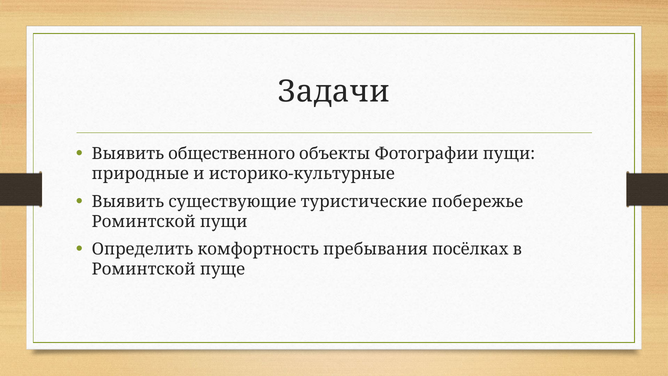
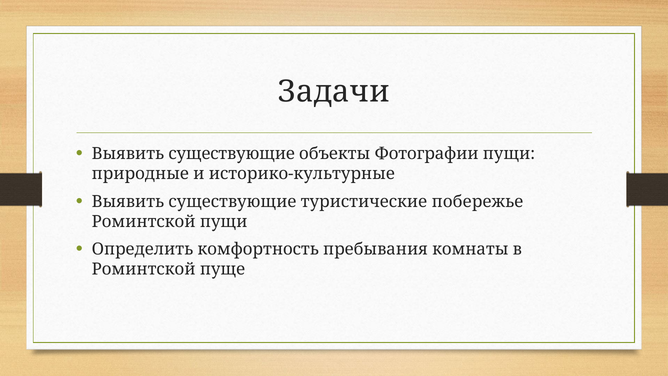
общественного at (232, 154): общественного -> существующие
посёлках: посёлках -> комнаты
